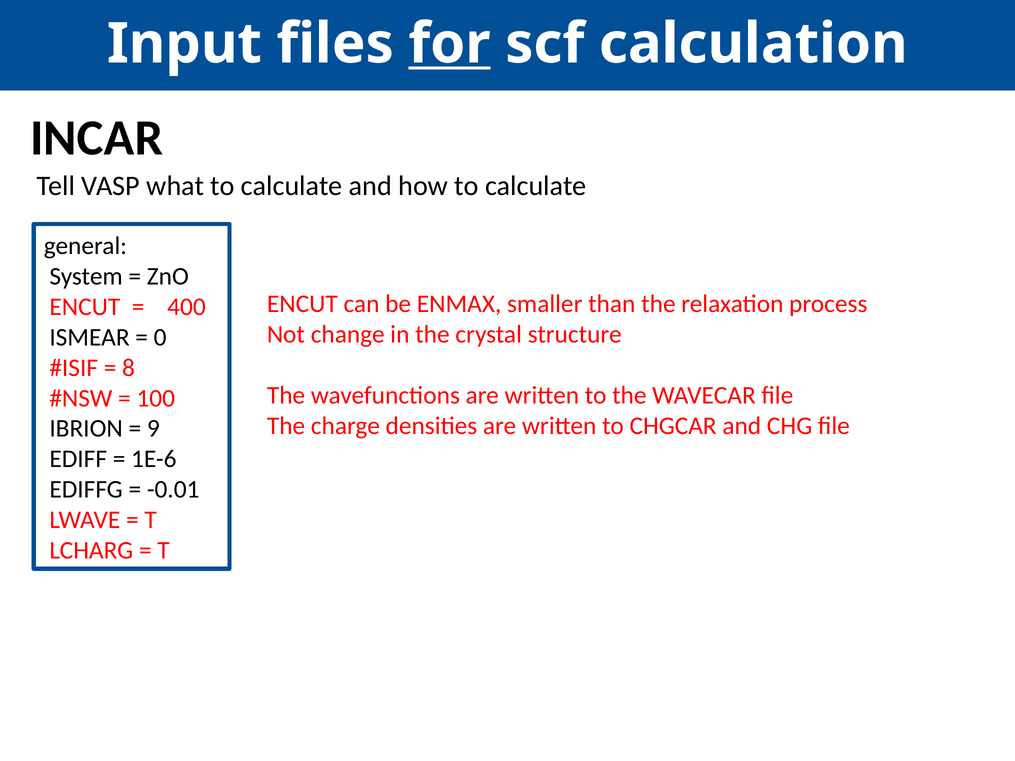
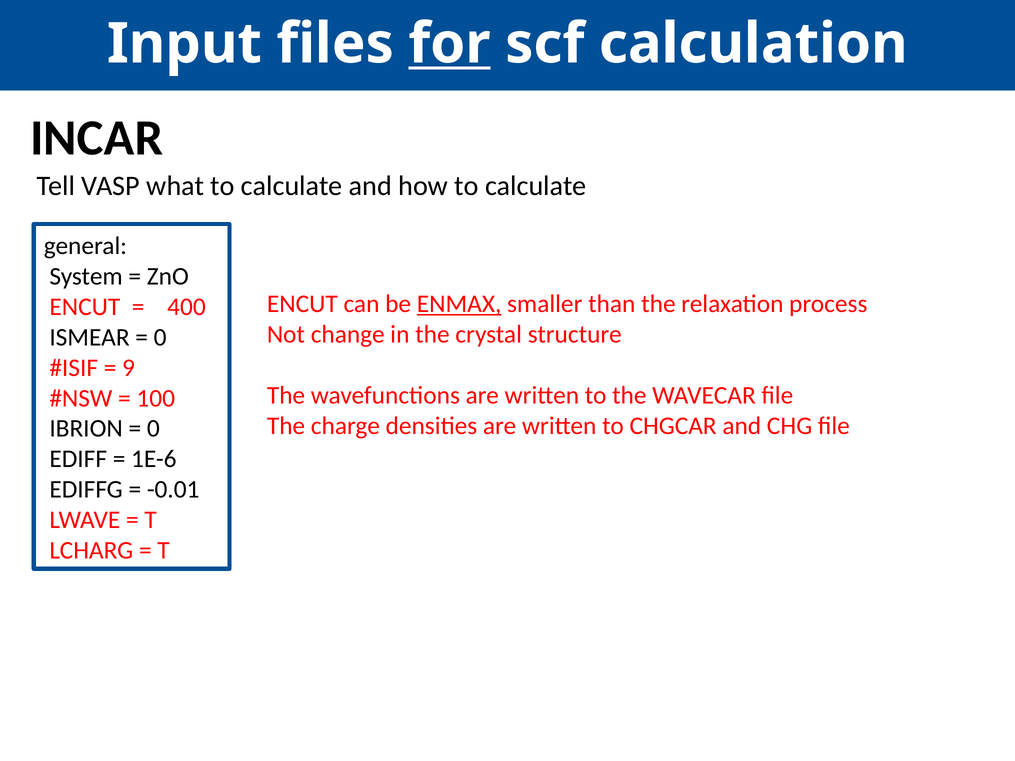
ENMAX underline: none -> present
8: 8 -> 9
9 at (153, 429): 9 -> 0
